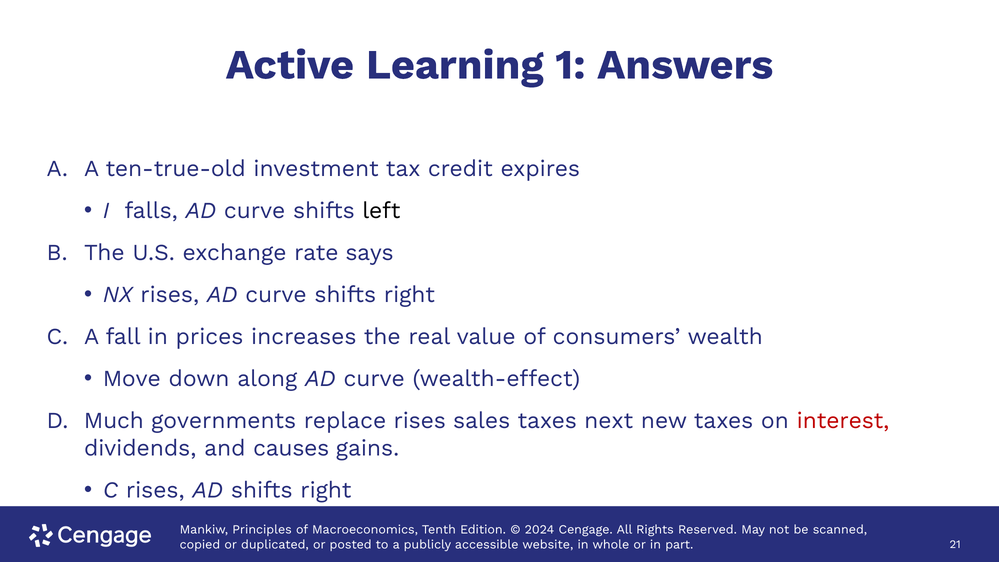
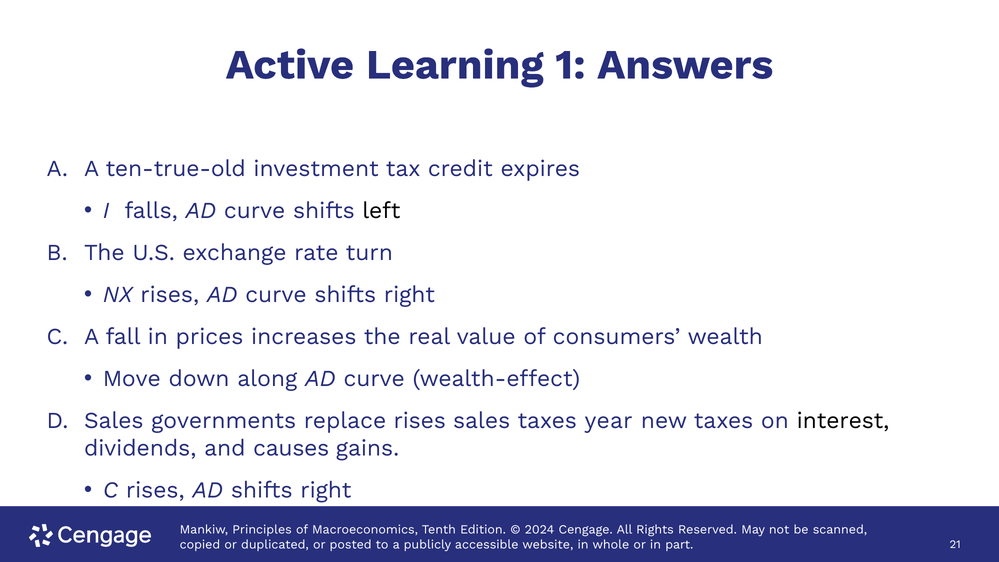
says: says -> turn
Much at (114, 421): Much -> Sales
next: next -> year
interest colour: red -> black
